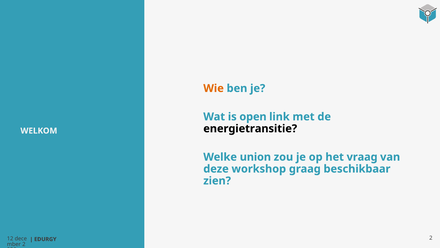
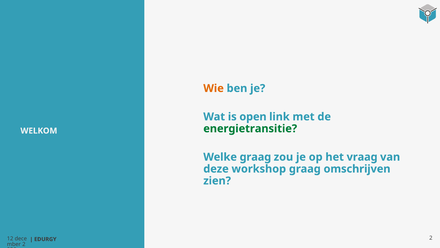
energietransitie colour: black -> green
Welke union: union -> graag
beschikbaar: beschikbaar -> omschrijven
